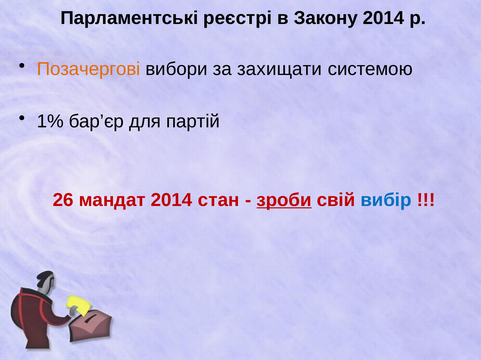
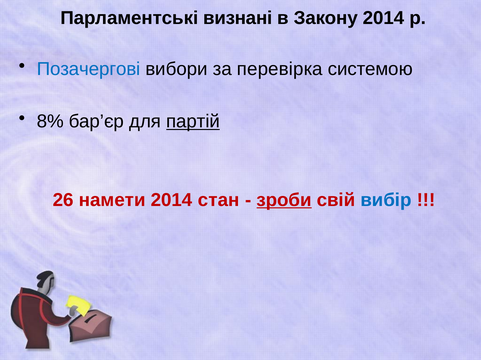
реєстрі: реєстрі -> визнані
Позачергові colour: orange -> blue
захищати: захищати -> перевірка
1%: 1% -> 8%
партій underline: none -> present
мандат: мандат -> намети
